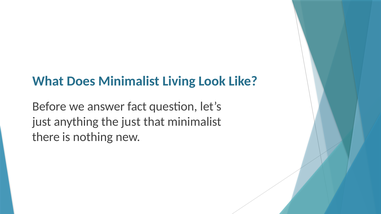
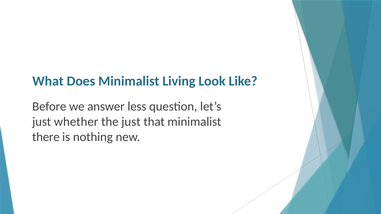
fact: fact -> less
anything: anything -> whether
